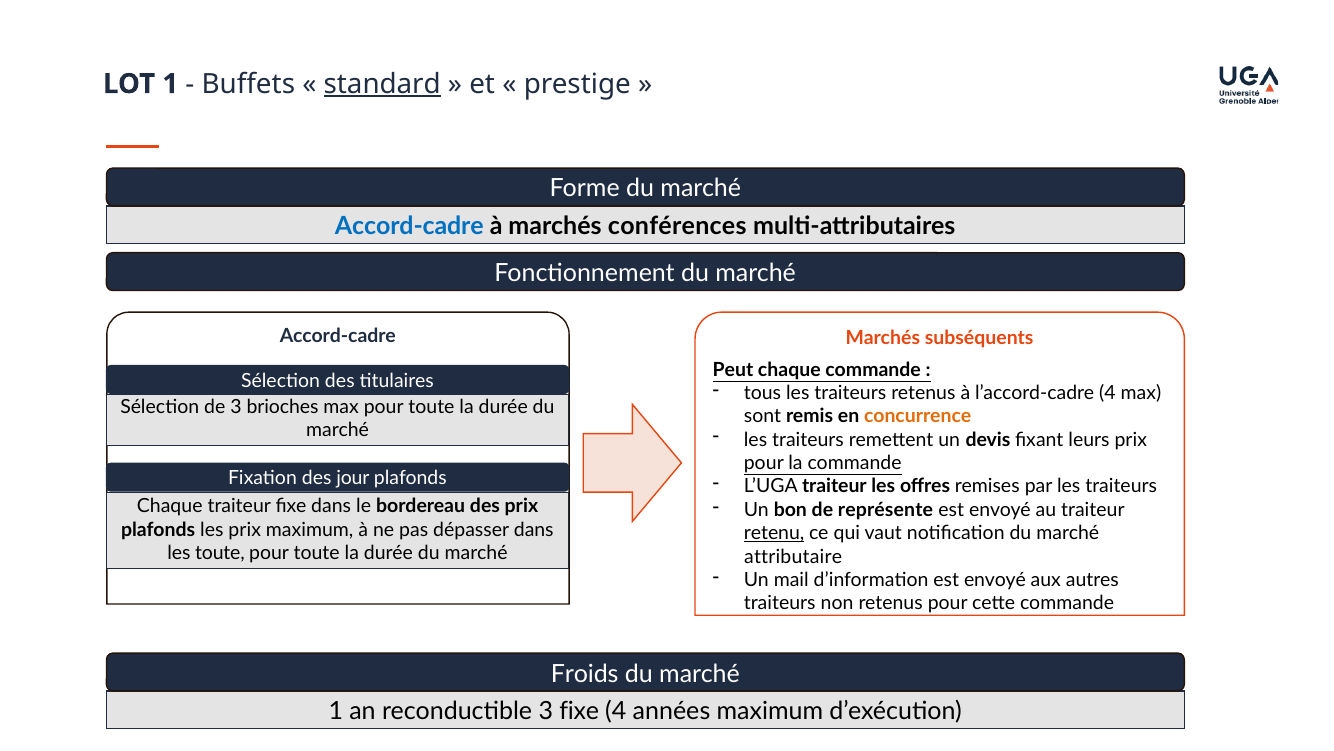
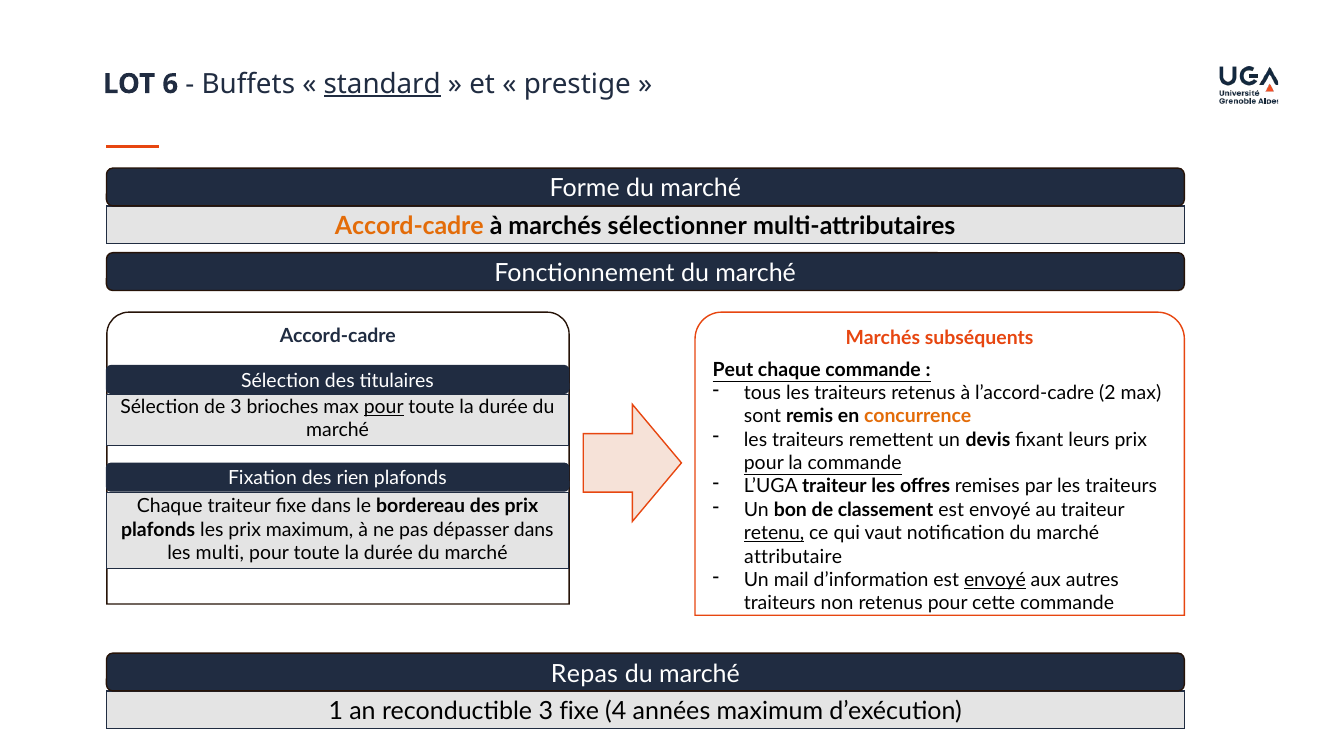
LOT 1: 1 -> 6
Accord-cadre at (409, 226) colour: blue -> orange
conférences: conférences -> sélectionner
l’accord-cadre 4: 4 -> 2
pour at (384, 406) underline: none -> present
jour: jour -> rien
représente: représente -> classement
les toute: toute -> multi
envoyé at (995, 580) underline: none -> present
Froids: Froids -> Repas
